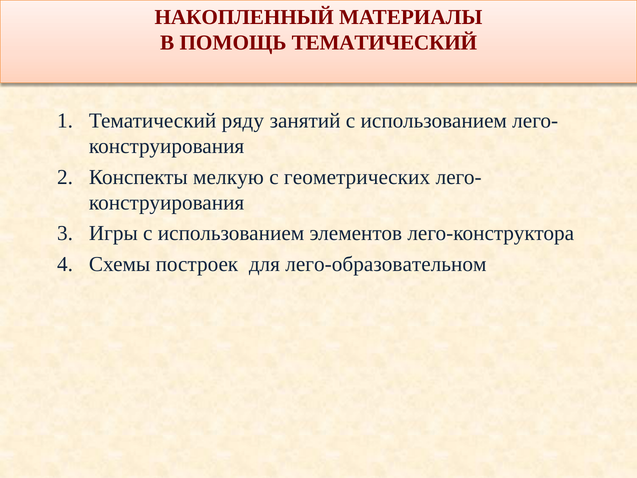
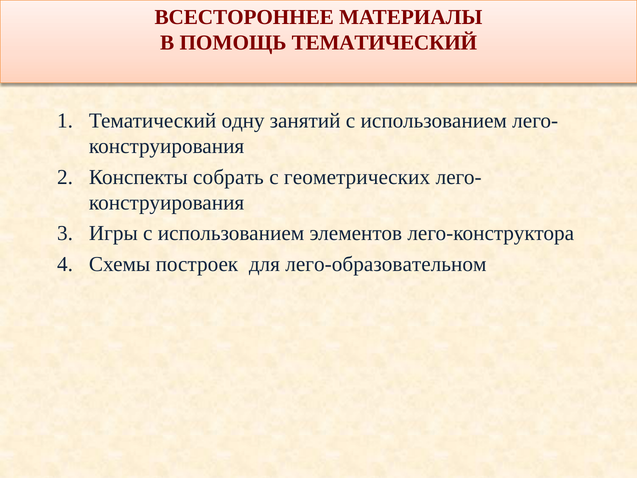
НАКОПЛЕННЫЙ: НАКОПЛЕННЫЙ -> ВСЕСТОРОННЕЕ
ряду: ряду -> одну
мелкую: мелкую -> собрать
